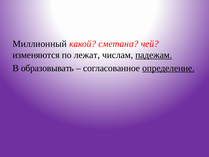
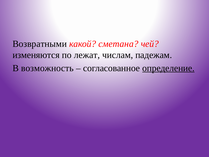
Миллионный: Миллионный -> Возвратными
падежам underline: present -> none
образовывать: образовывать -> возможность
